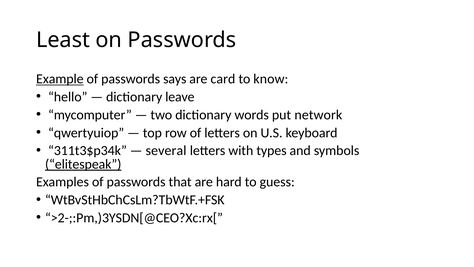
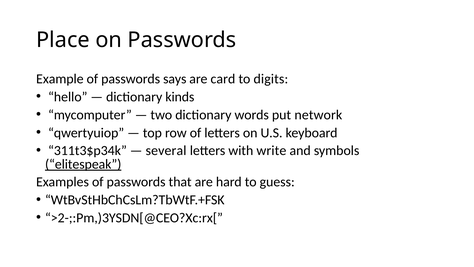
Least: Least -> Place
Example underline: present -> none
know: know -> digits
leave: leave -> kinds
types: types -> write
